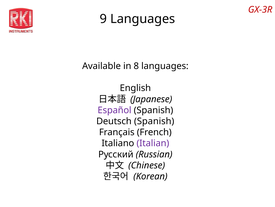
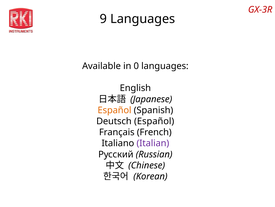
8: 8 -> 0
Español at (115, 110) colour: purple -> orange
Deutsch Spanish: Spanish -> Español
